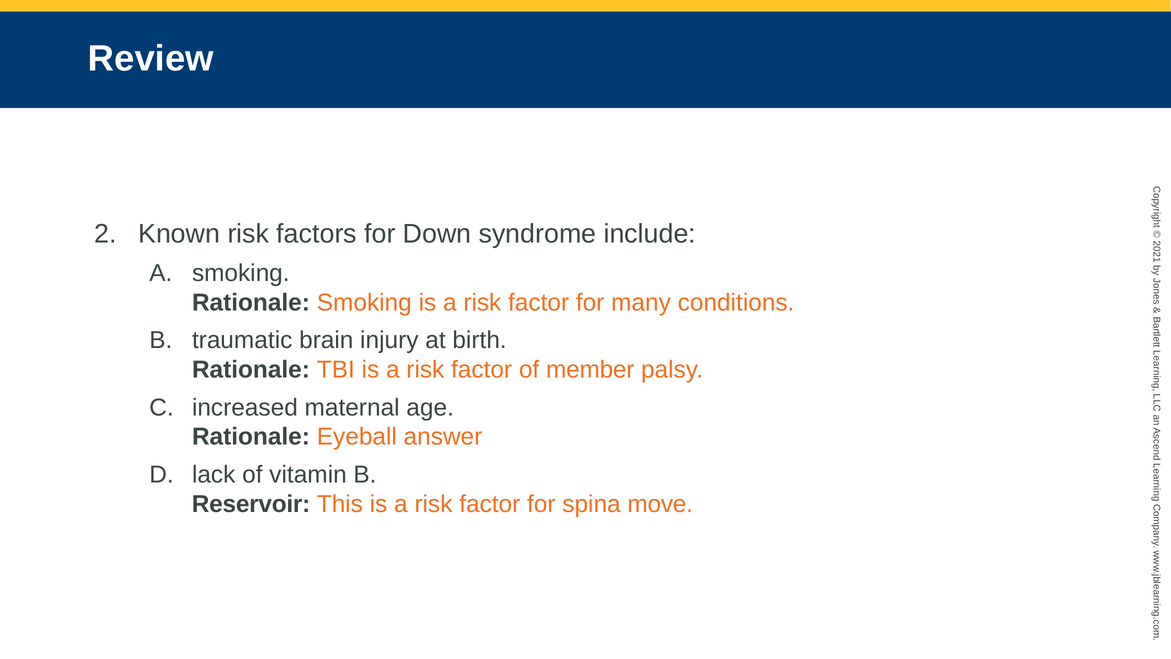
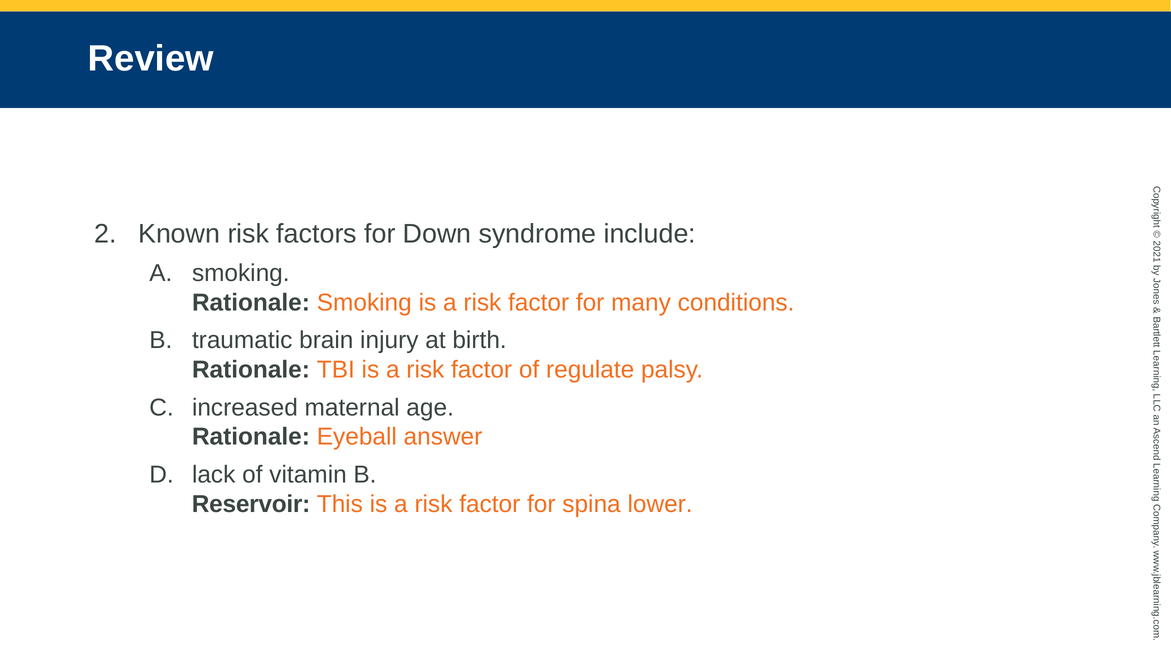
member: member -> regulate
move: move -> lower
